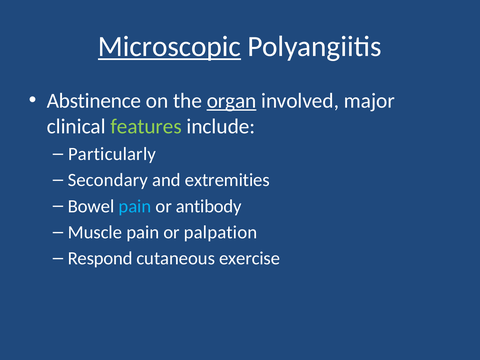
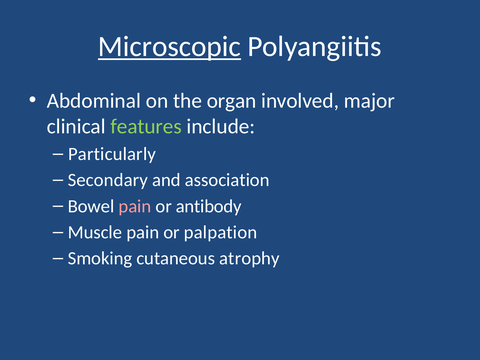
Abstinence: Abstinence -> Abdominal
organ underline: present -> none
extremities: extremities -> association
pain at (135, 206) colour: light blue -> pink
Respond: Respond -> Smoking
exercise: exercise -> atrophy
